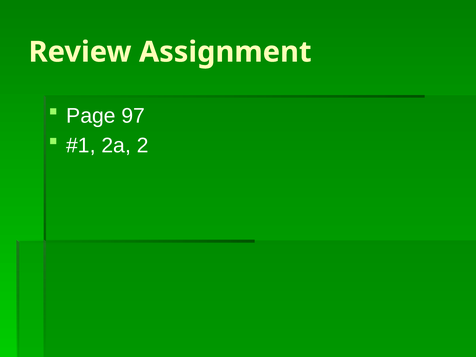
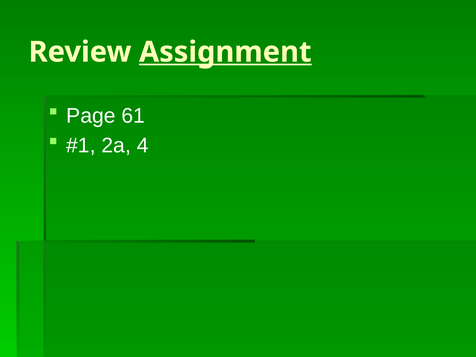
Assignment underline: none -> present
97: 97 -> 61
2: 2 -> 4
